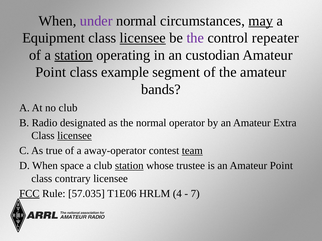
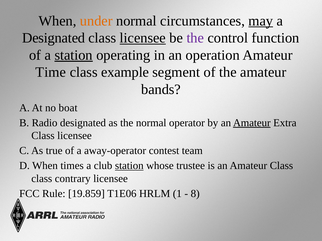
under colour: purple -> orange
Equipment at (54, 38): Equipment -> Designated
repeater: repeater -> function
custodian: custodian -> operation
Point at (51, 72): Point -> Time
no club: club -> boat
Amateur at (252, 123) underline: none -> present
licensee at (75, 136) underline: present -> none
team underline: present -> none
space: space -> times
an Amateur Point: Point -> Class
FCC underline: present -> none
57.035: 57.035 -> 19.859
4: 4 -> 1
7: 7 -> 8
